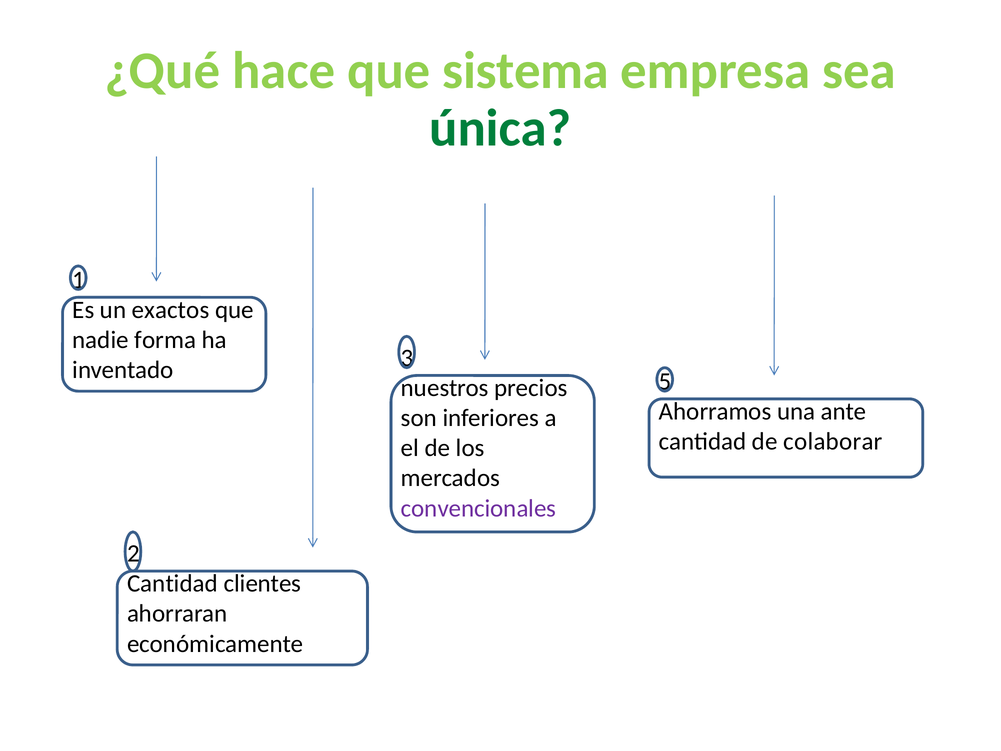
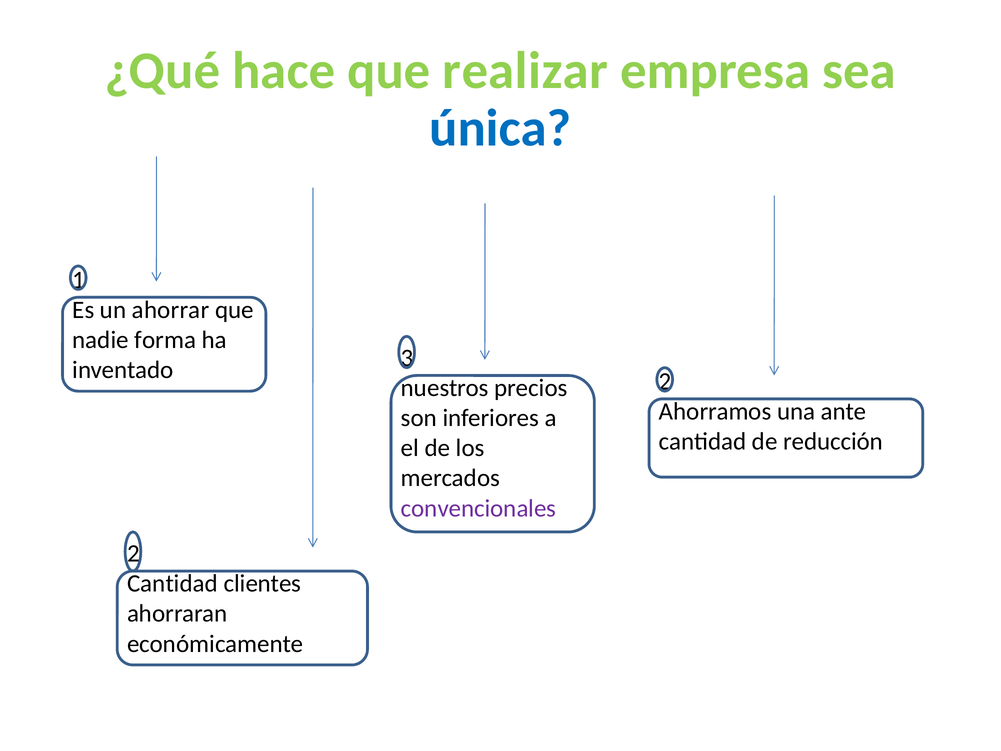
sistema: sistema -> realizar
única colour: green -> blue
exactos: exactos -> ahorrar
inventado 5: 5 -> 2
colaborar: colaborar -> reducción
